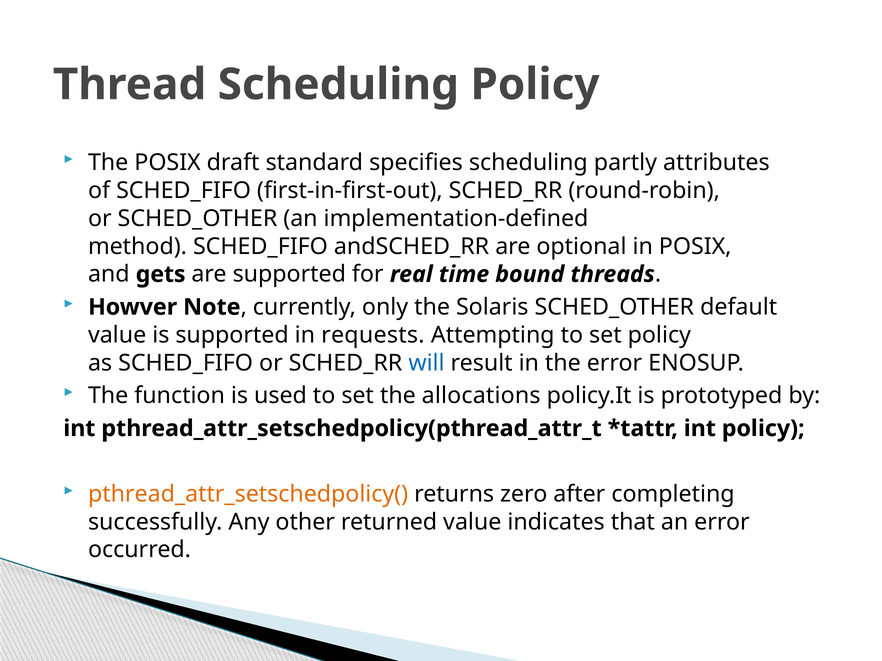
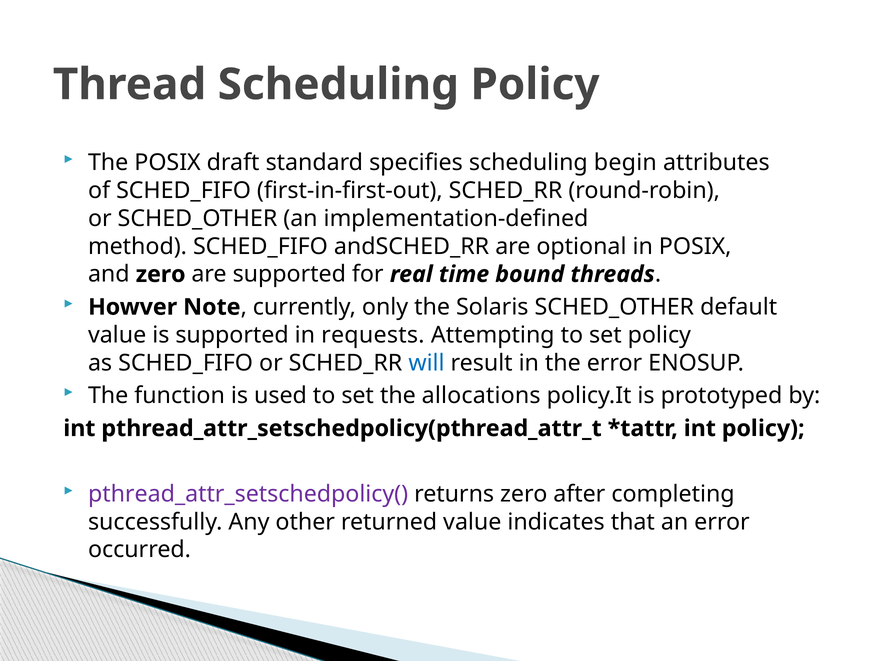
partly: partly -> begin
and gets: gets -> zero
pthread_attr_setschedpolicy( colour: orange -> purple
